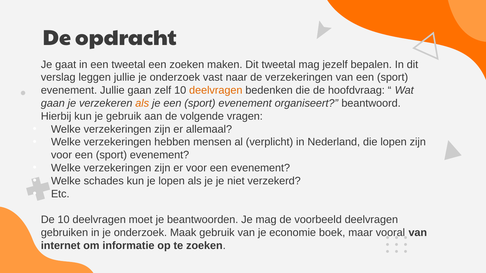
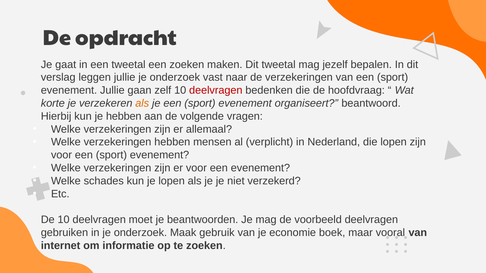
deelvragen at (216, 90) colour: orange -> red
gaan at (53, 103): gaan -> korte
je gebruik: gebruik -> hebben
